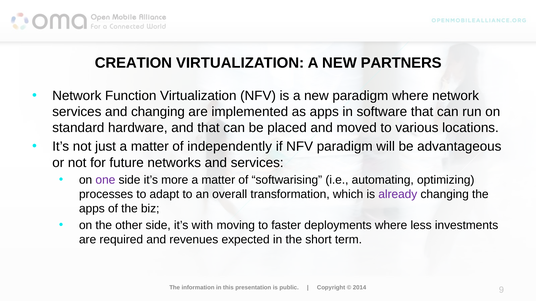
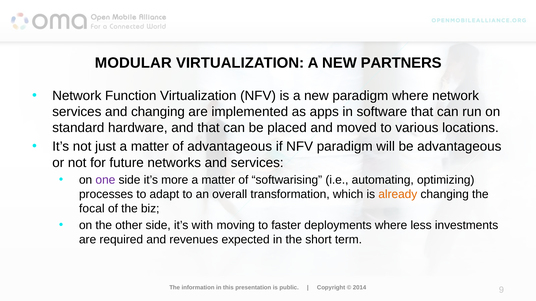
CREATION: CREATION -> MODULAR
of independently: independently -> advantageous
already colour: purple -> orange
apps at (92, 209): apps -> focal
